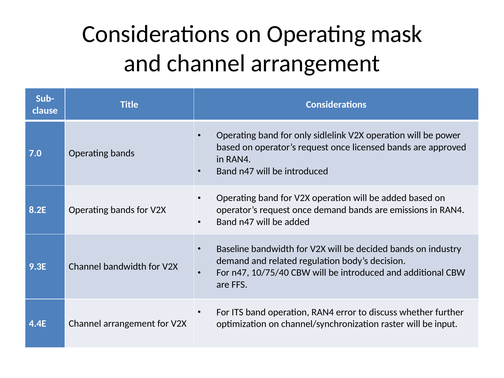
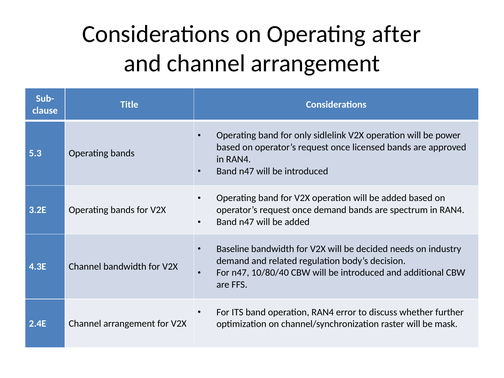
mask: mask -> after
7.0: 7.0 -> 5.3
8.2E: 8.2E -> 3.2E
emissions: emissions -> spectrum
decided bands: bands -> needs
9.3E: 9.3E -> 4.3E
10/75/40: 10/75/40 -> 10/80/40
4.4E: 4.4E -> 2.4E
input: input -> mask
